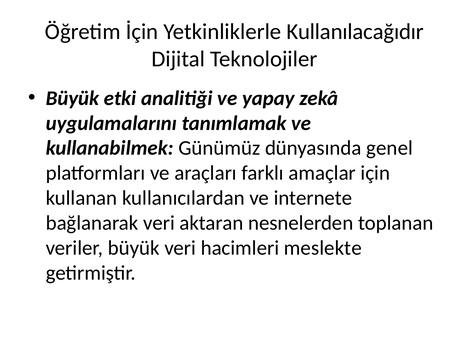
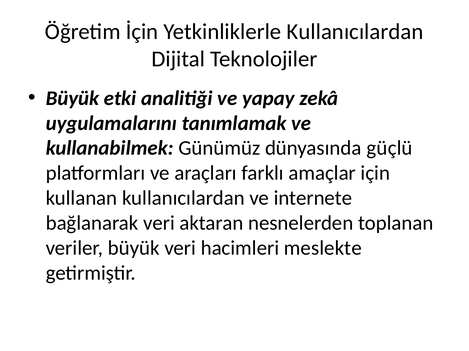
Yetkinliklerle Kullanılacağıdır: Kullanılacağıdır -> Kullanıcılardan
genel: genel -> güçlü
